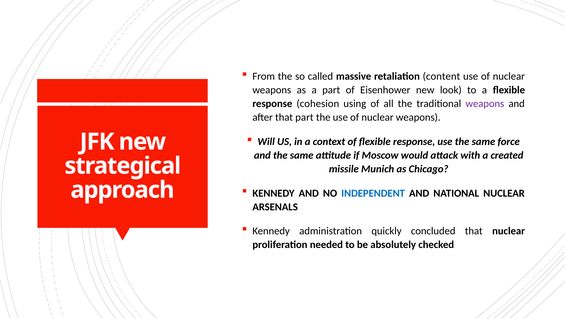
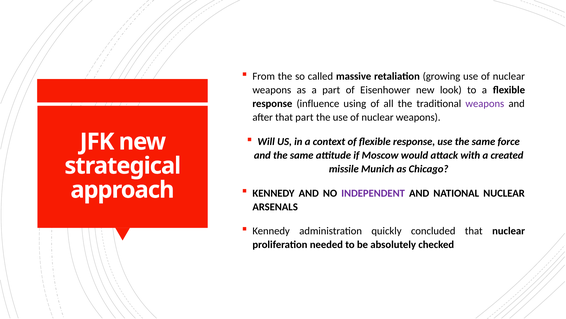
content: content -> growing
cohesion: cohesion -> influence
INDEPENDENT colour: blue -> purple
